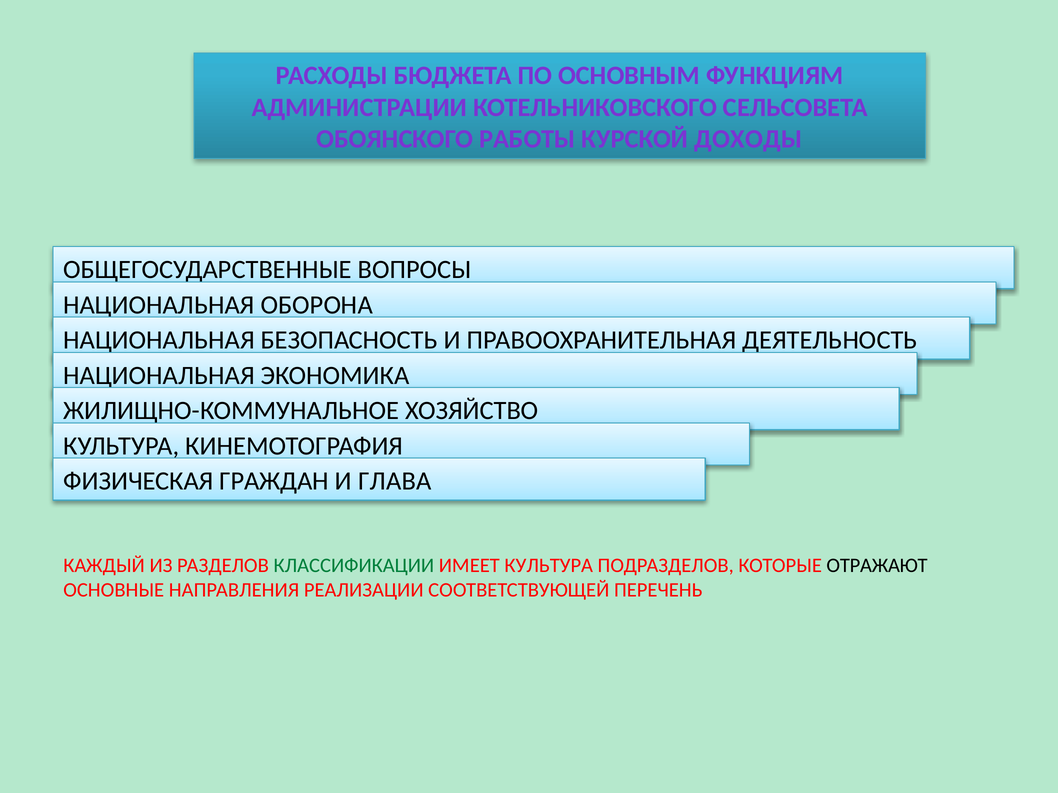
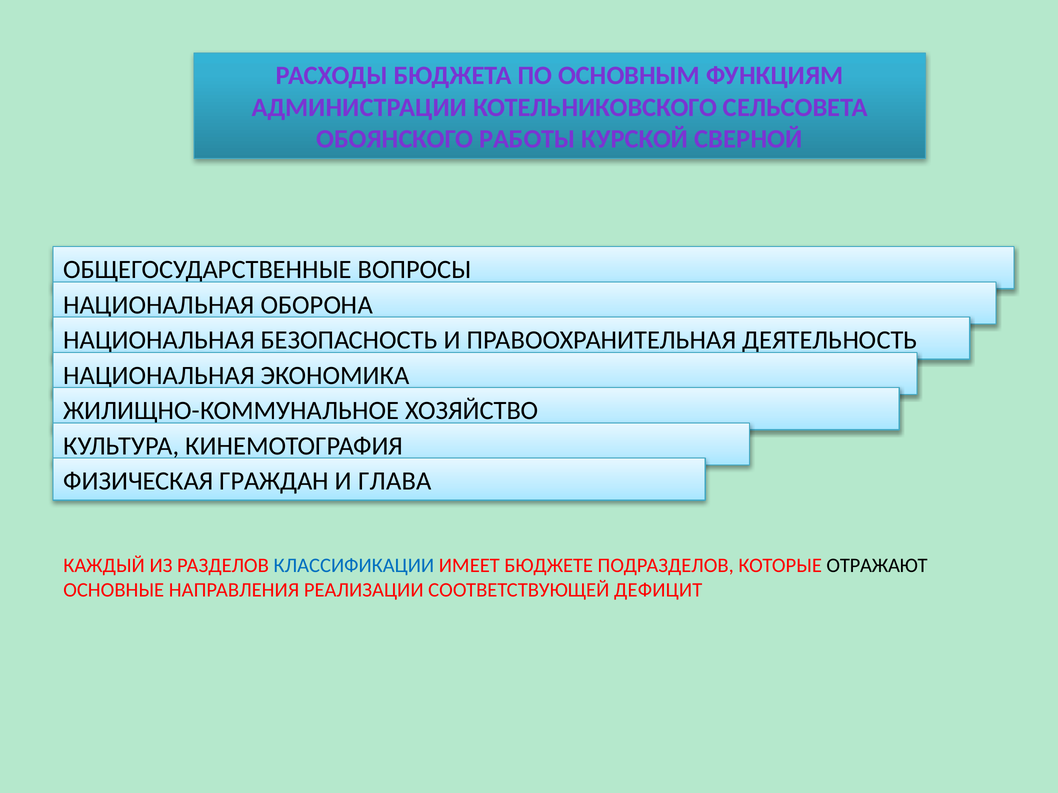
ДОХОДЫ: ДОХОДЫ -> СВЕРНОЙ
КЛАССИФИКАЦИИ colour: green -> blue
ИМЕЕТ КУЛЬТУРА: КУЛЬТУРА -> БЮДЖЕТЕ
ПЕРЕЧЕНЬ: ПЕРЕЧЕНЬ -> ДЕФИЦИТ
